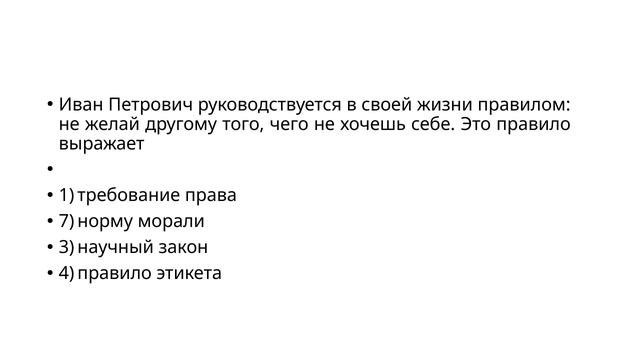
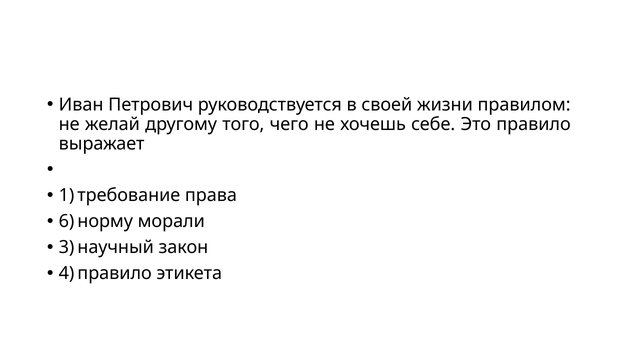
7: 7 -> 6
